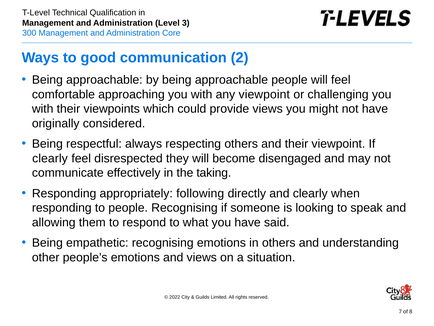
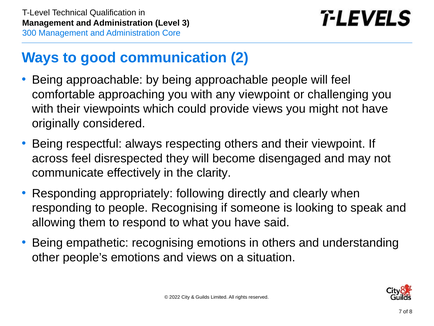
clearly at (50, 158): clearly -> across
taking: taking -> clarity
